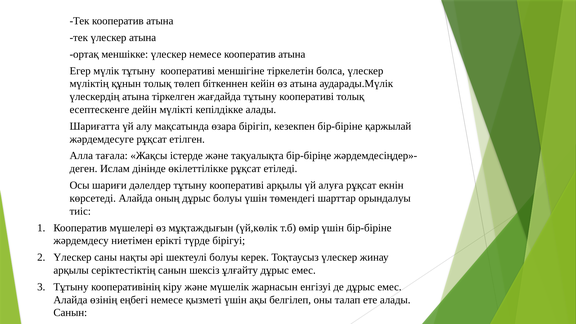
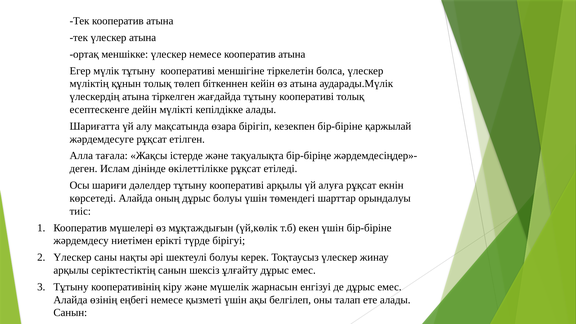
өмір: өмір -> екен
